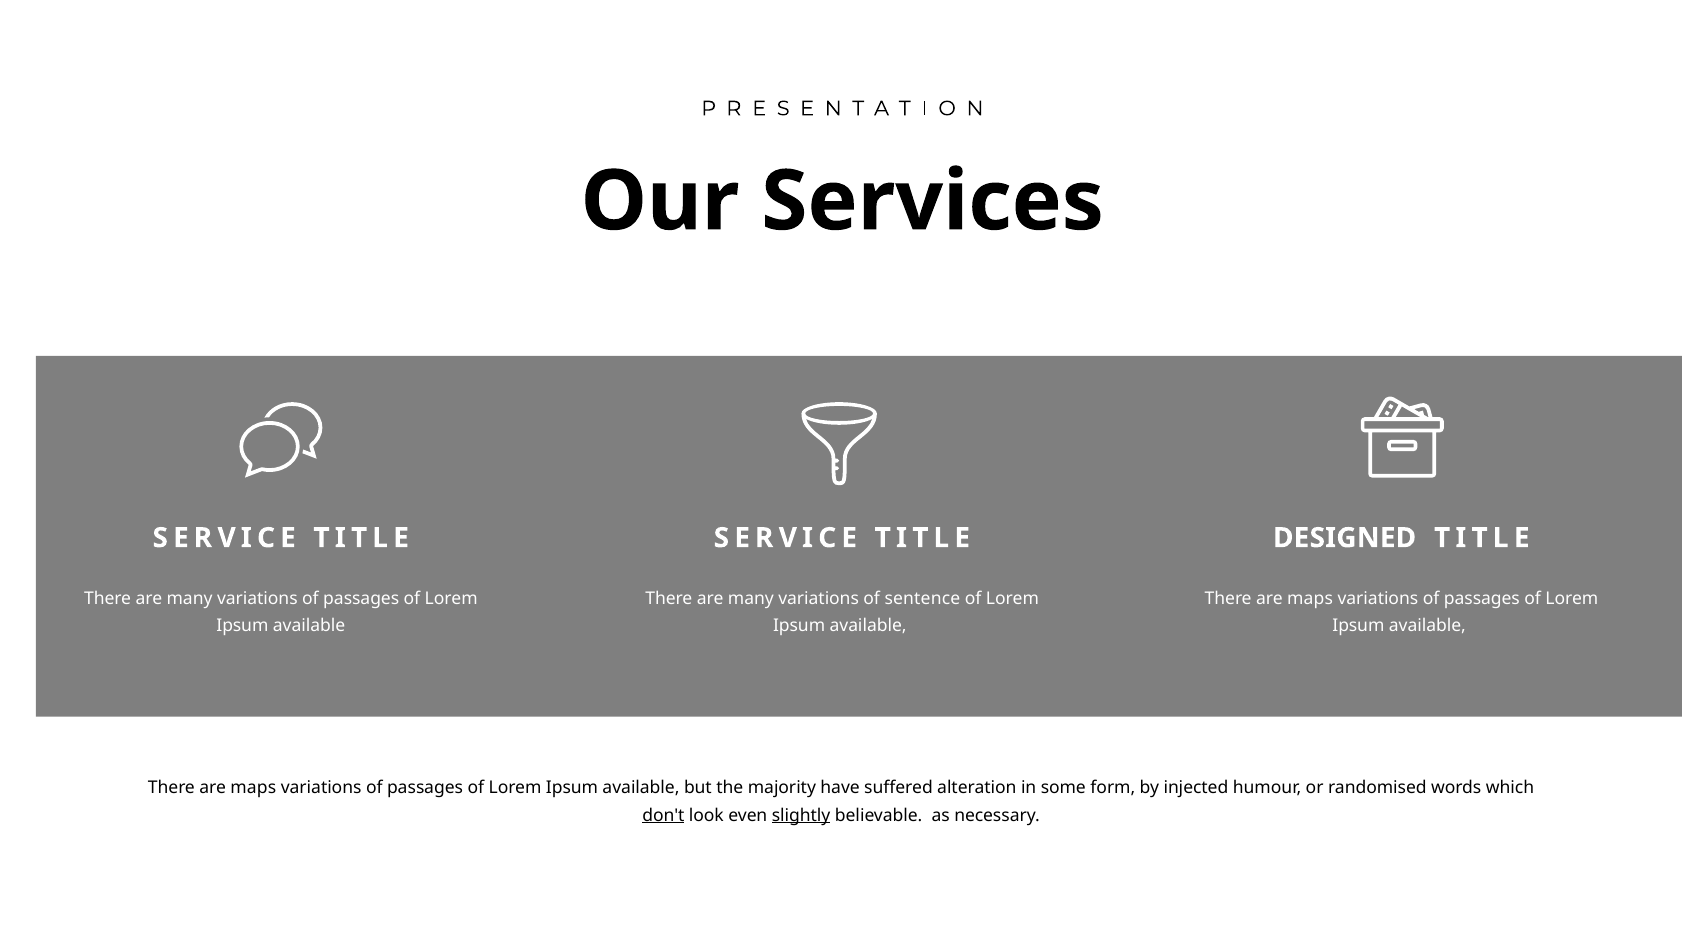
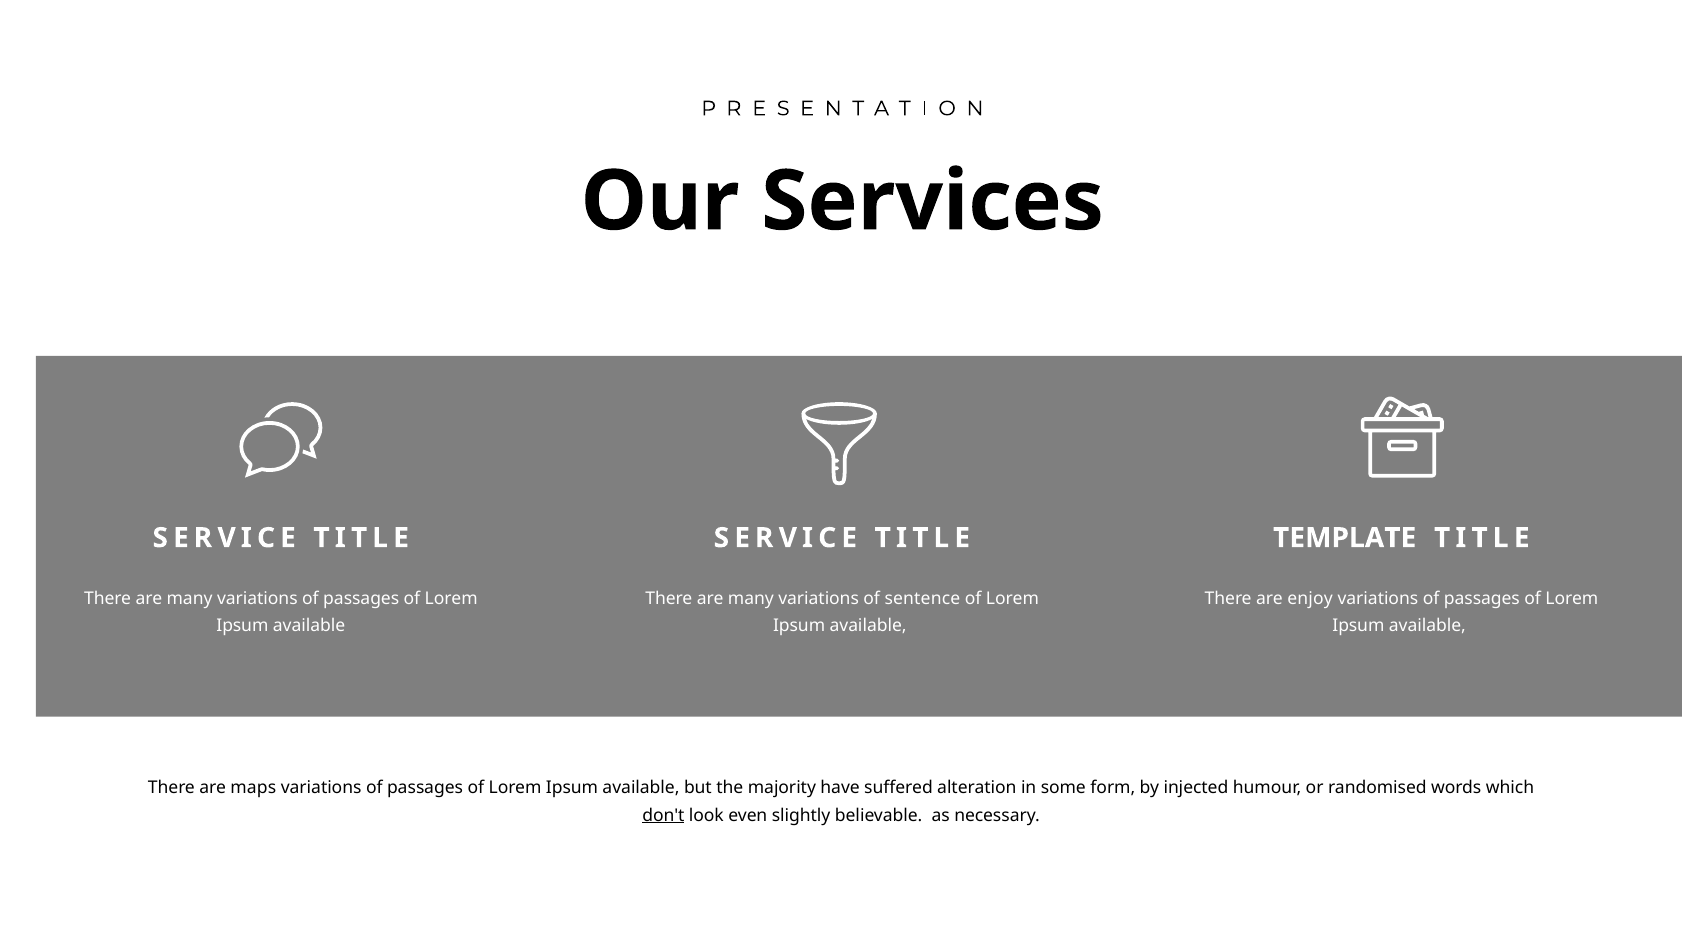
DESIGNED: DESIGNED -> TEMPLATE
maps at (1310, 599): maps -> enjoy
slightly underline: present -> none
